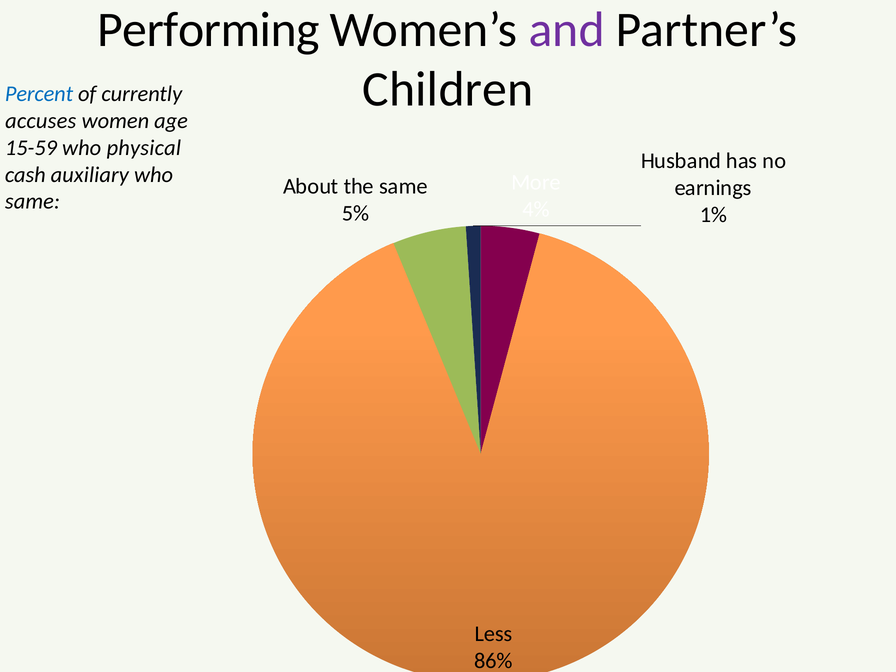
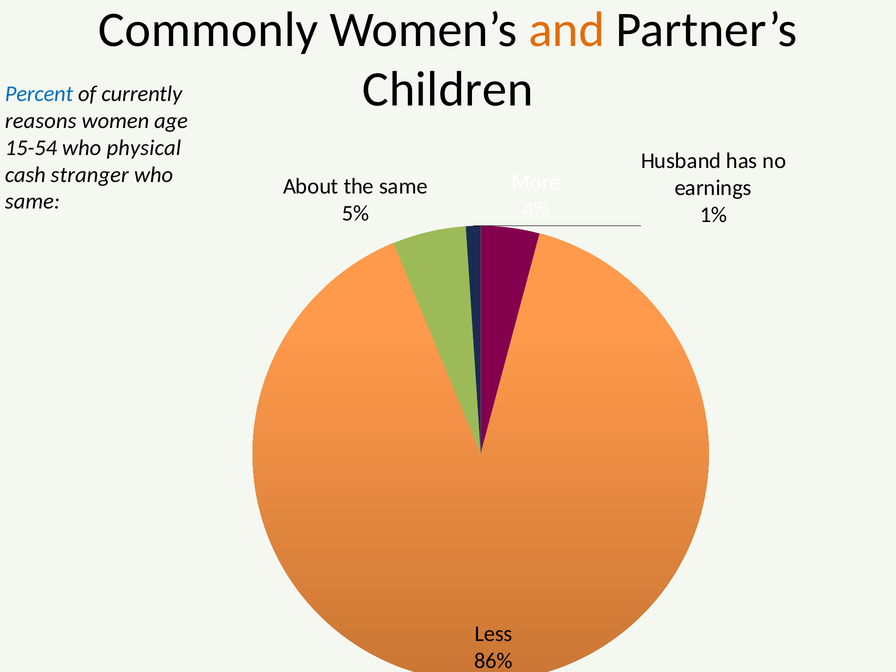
Performing: Performing -> Commonly
and colour: purple -> orange
accuses: accuses -> reasons
15-59: 15-59 -> 15-54
auxiliary: auxiliary -> stranger
